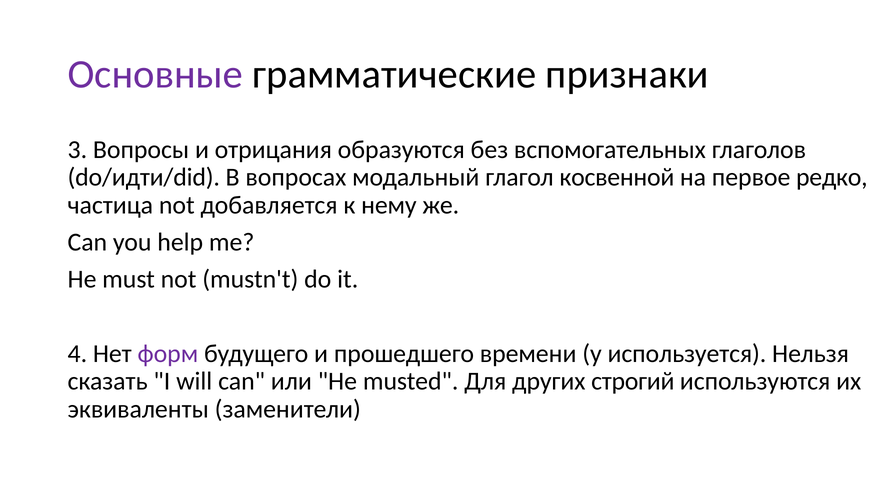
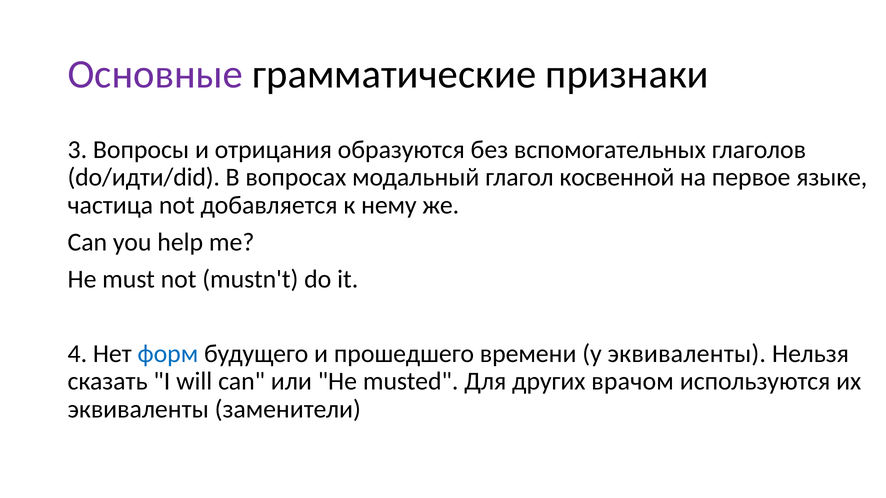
редко: редко -> языке
форм colour: purple -> blue
у используется: используется -> эквиваленты
строгий: строгий -> врачом
